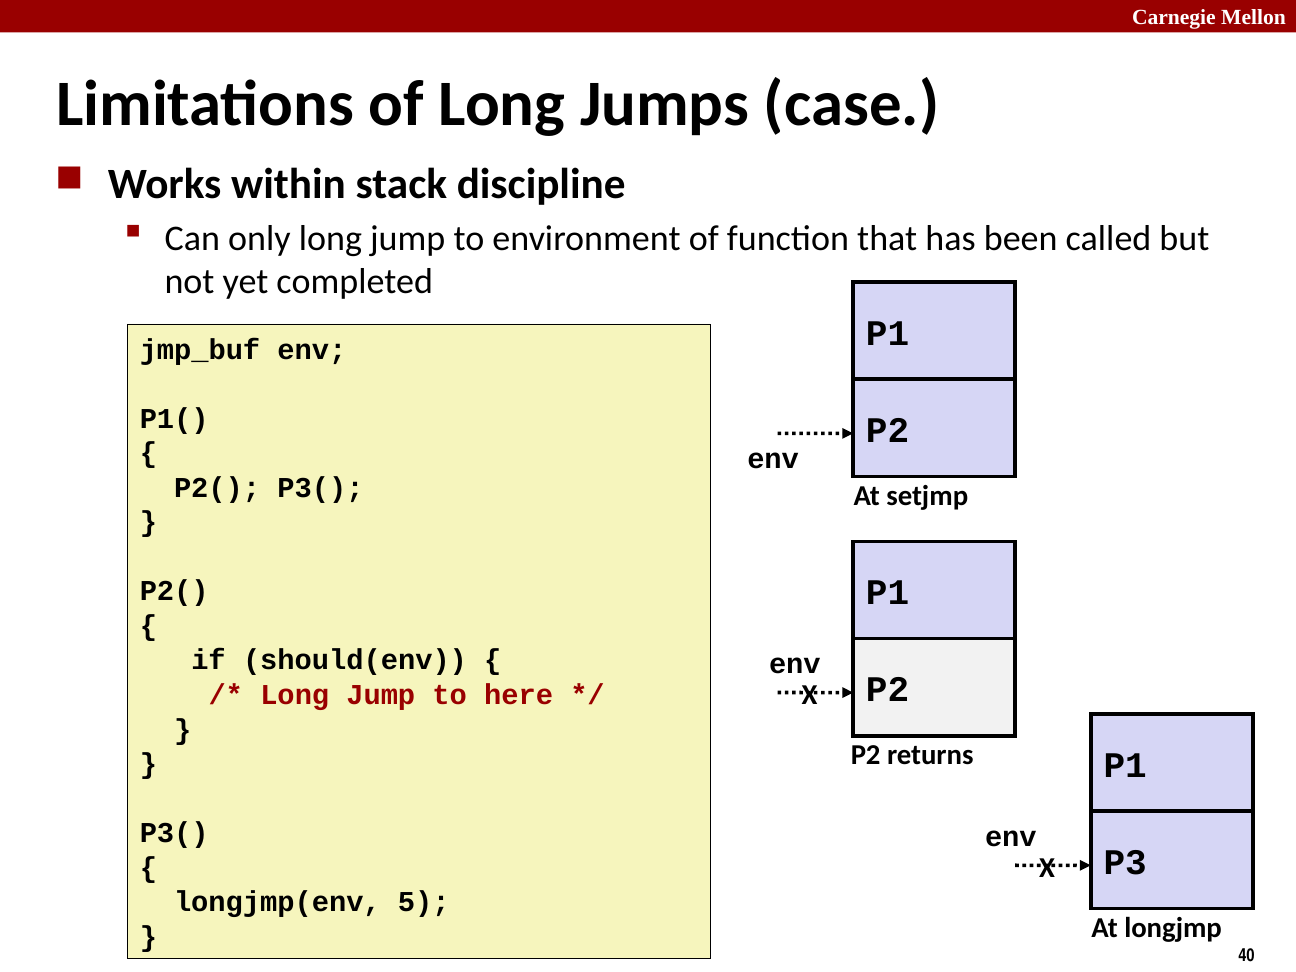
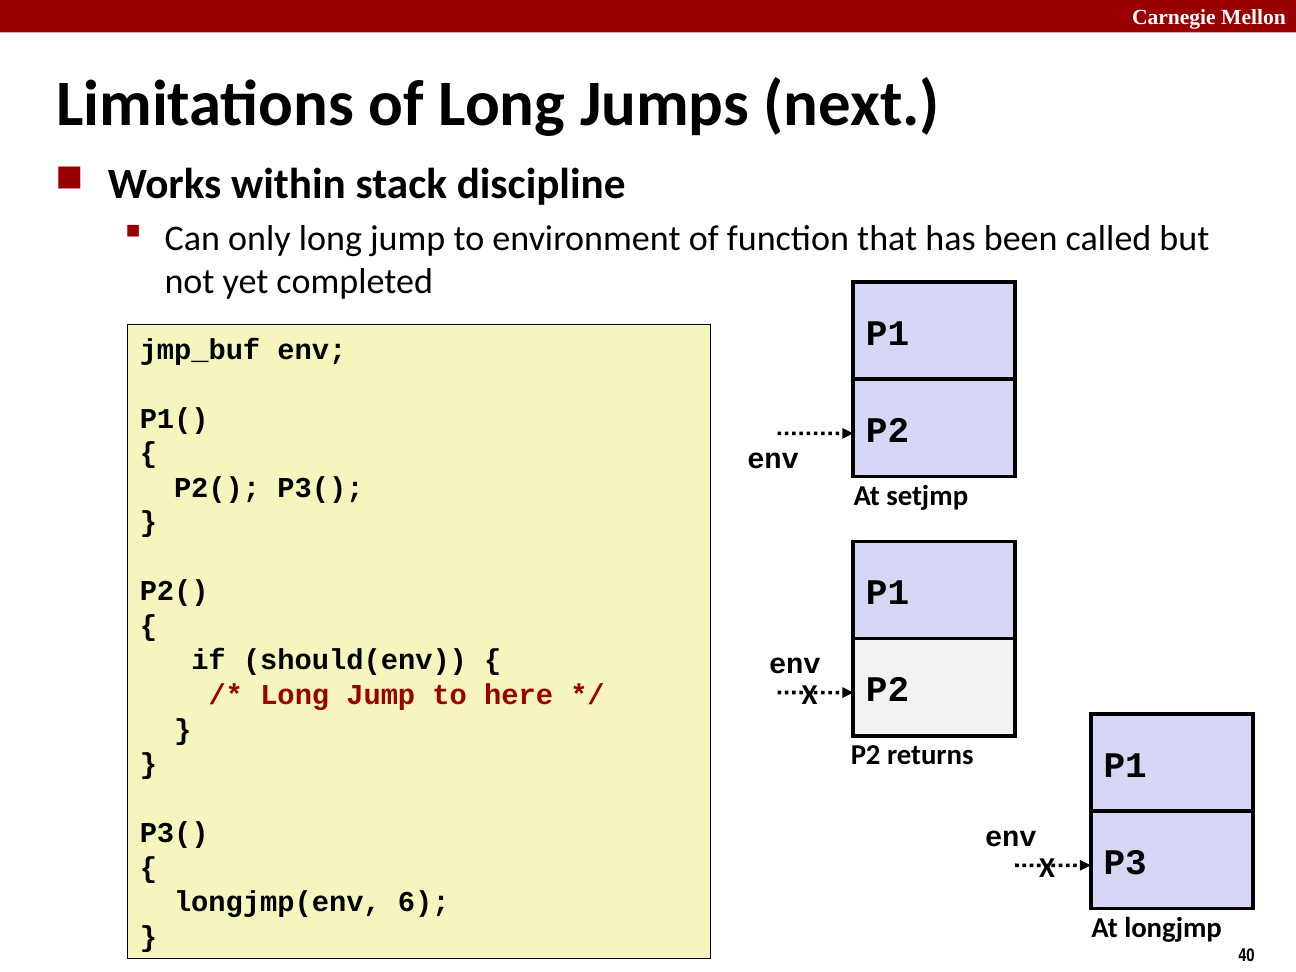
case: case -> next
5: 5 -> 6
